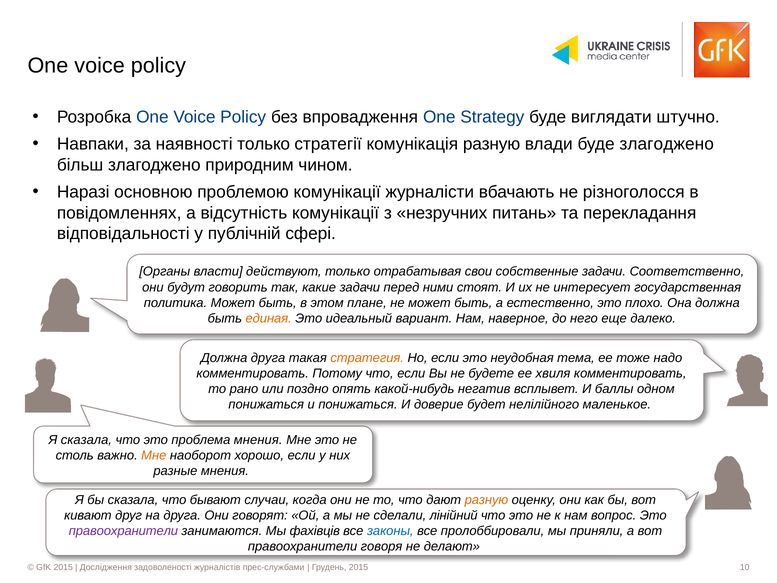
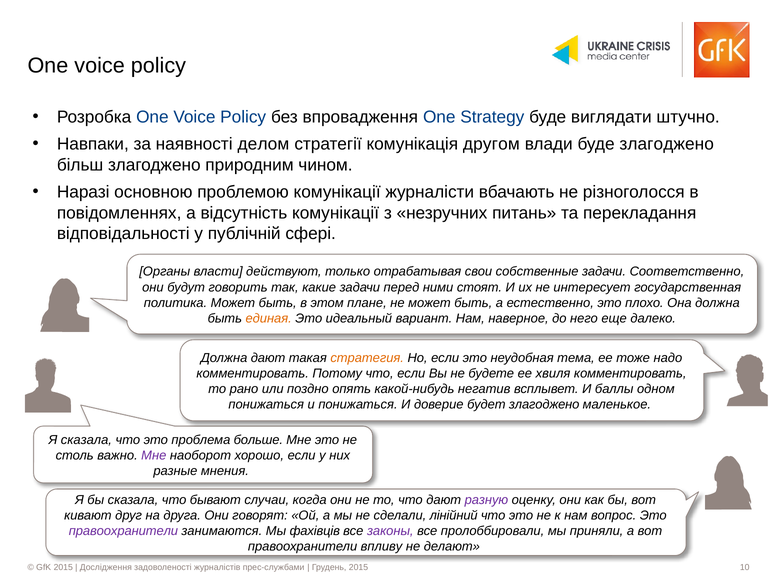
наявності только: только -> делом
комунікація разную: разную -> другом
Должна друга: друга -> дают
будет нелілійного: нелілійного -> злагоджено
проблема мнения: мнения -> больше
Мне at (154, 455) colour: orange -> purple
разную at (486, 500) colour: orange -> purple
законы colour: blue -> purple
говоря: говоря -> впливу
